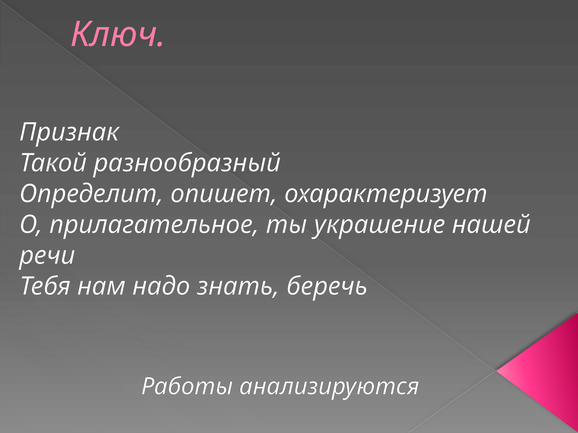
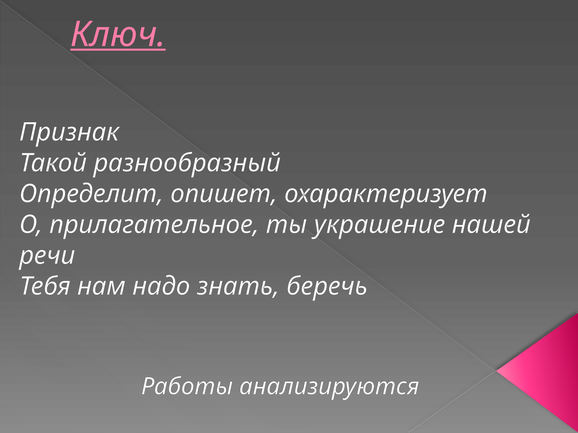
Ключ underline: none -> present
